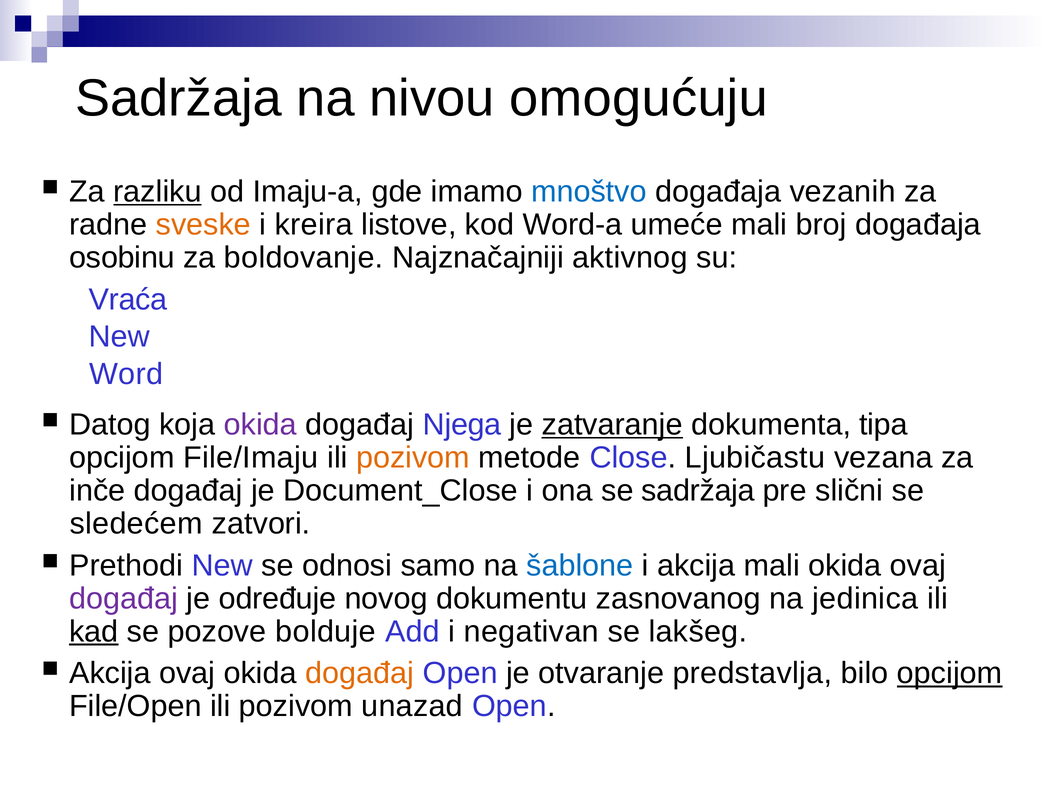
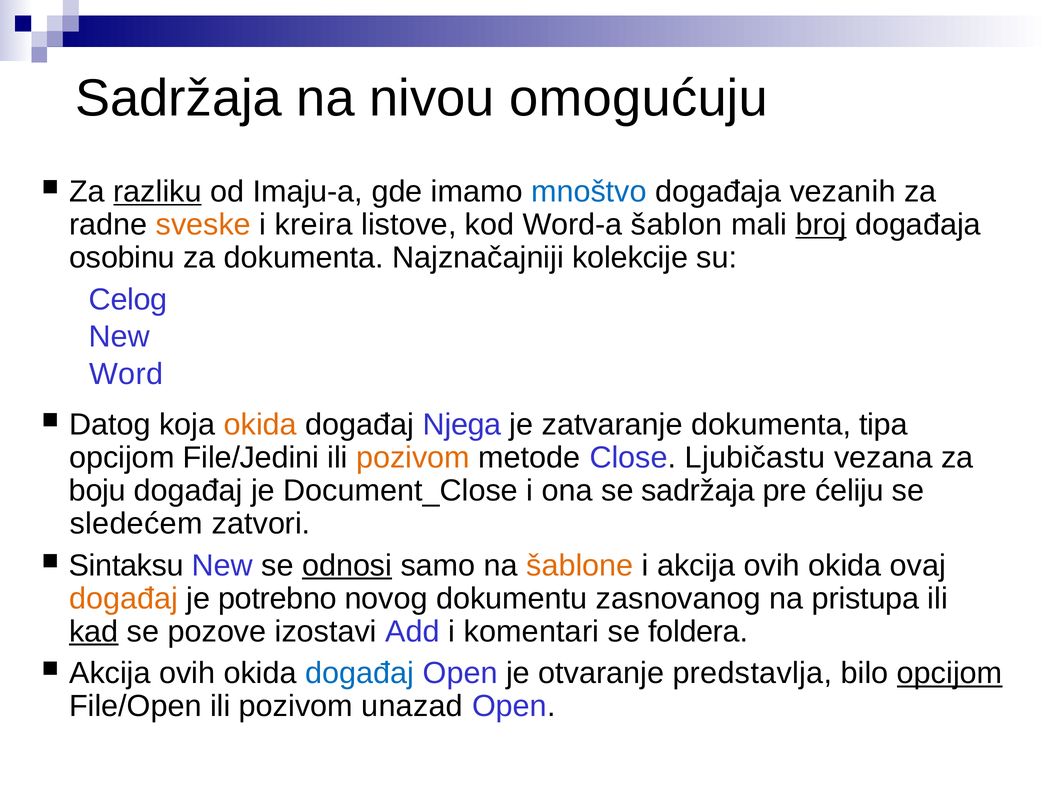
umeće: umeće -> šablon
broj underline: none -> present
za boldovanje: boldovanje -> dokumenta
aktivnog: aktivnog -> kolekcije
Vraća: Vraća -> Celog
okida at (260, 425) colour: purple -> orange
zatvaranje underline: present -> none
File/Imaju: File/Imaju -> File/Jedini
inče: inče -> boju
slični: slični -> ćeliju
Prethodi: Prethodi -> Sintaksu
odnosi underline: none -> present
šablone colour: blue -> orange
i akcija mali: mali -> ovih
događaj at (124, 599) colour: purple -> orange
određuje: određuje -> potrebno
jedinica: jedinica -> pristupa
bolduje: bolduje -> izostavi
negativan: negativan -> komentari
lakšeg: lakšeg -> foldera
ovaj at (187, 674): ovaj -> ovih
događaj at (360, 674) colour: orange -> blue
